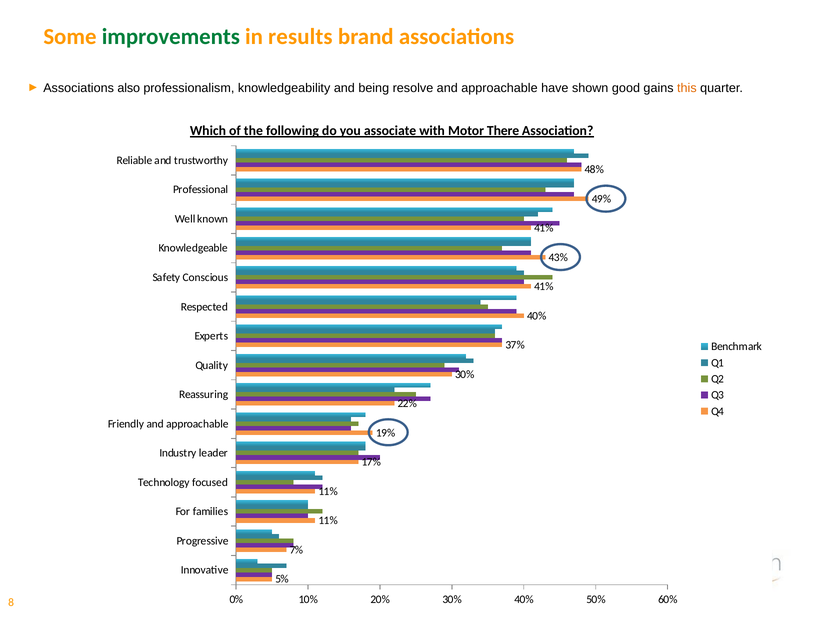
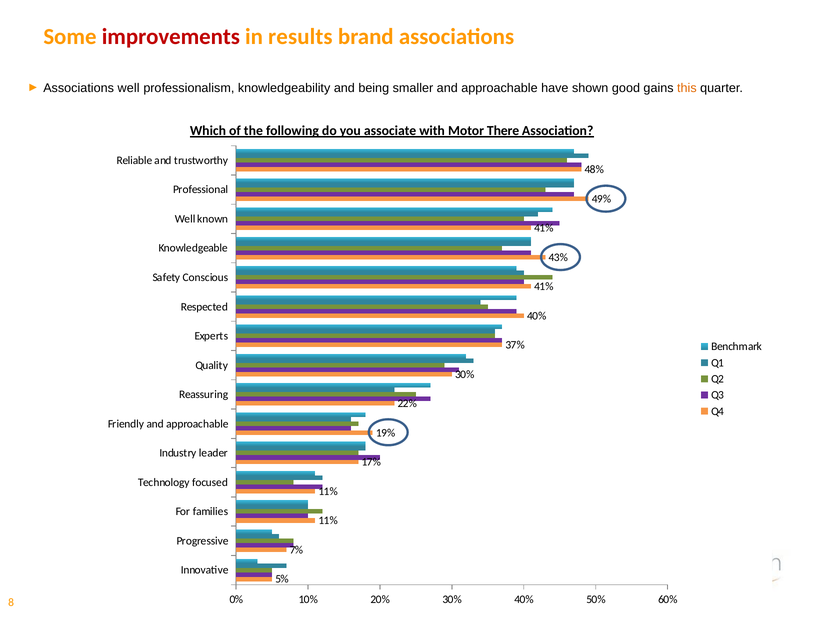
improvements colour: green -> red
Associations also: also -> well
resolve: resolve -> smaller
